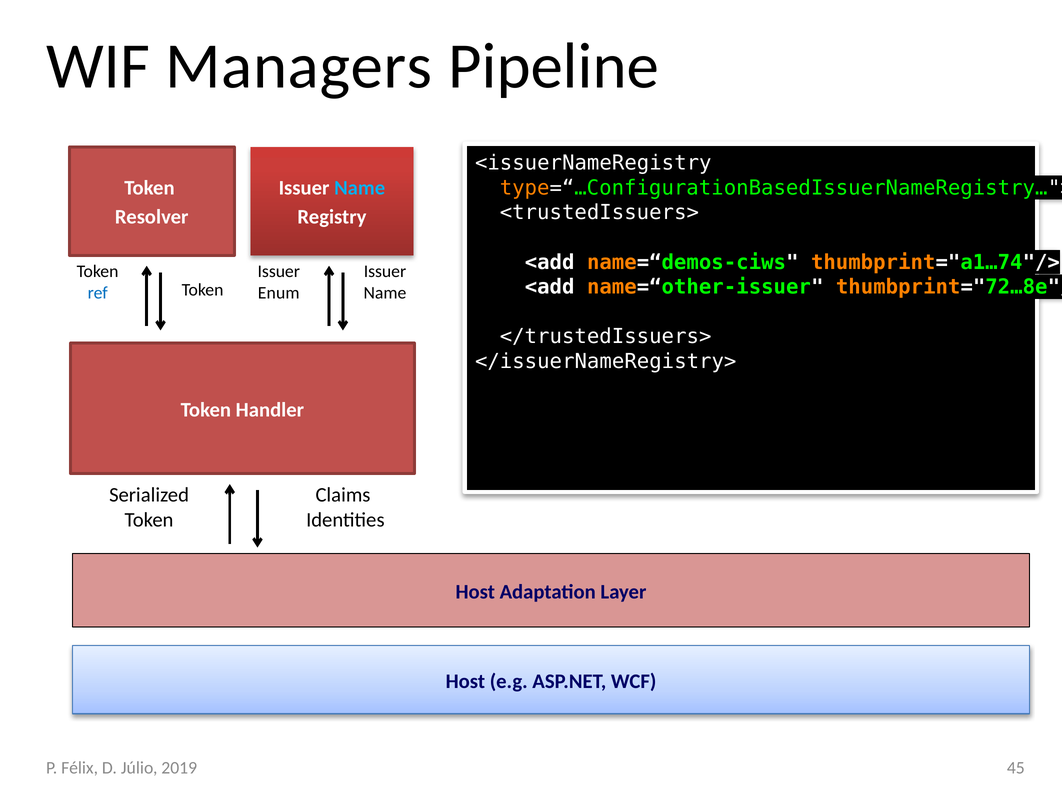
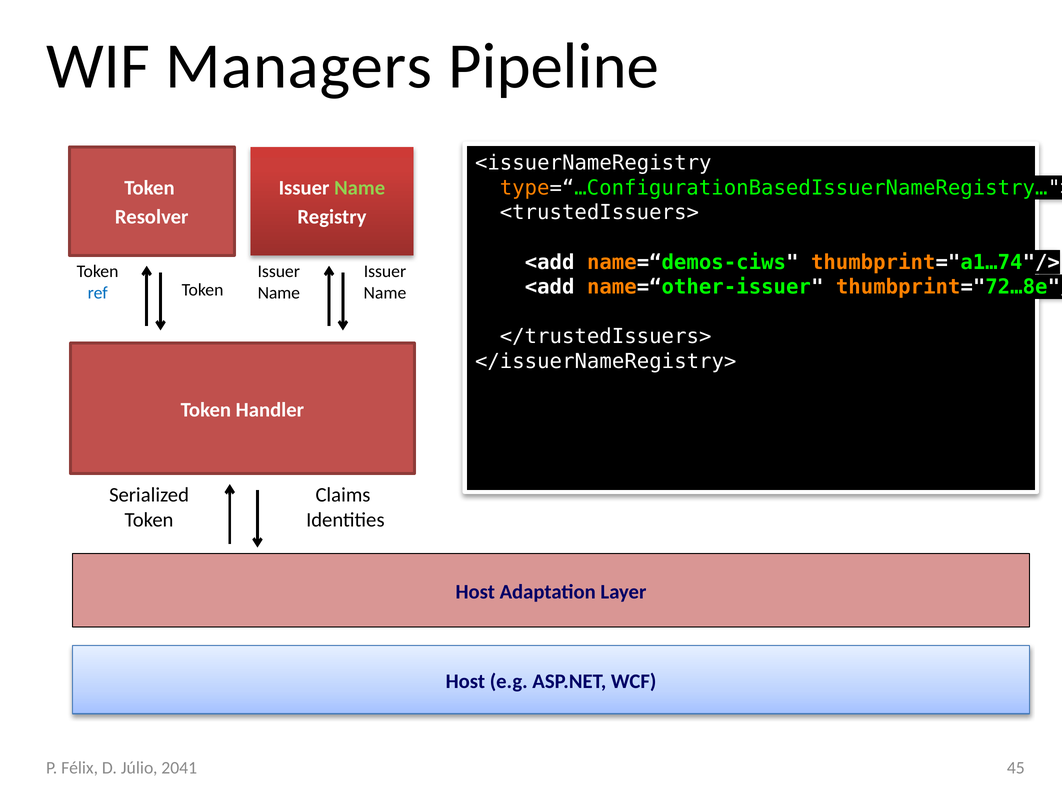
Name at (360, 188) colour: light blue -> light green
Enum at (279, 293): Enum -> Name
2019: 2019 -> 2041
